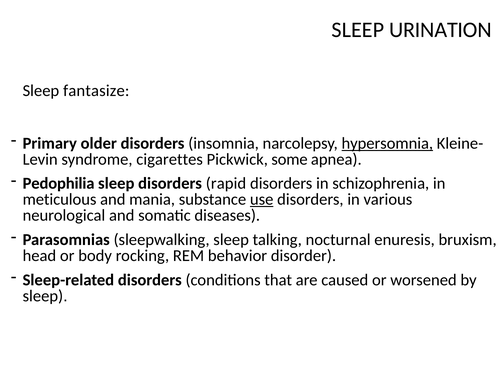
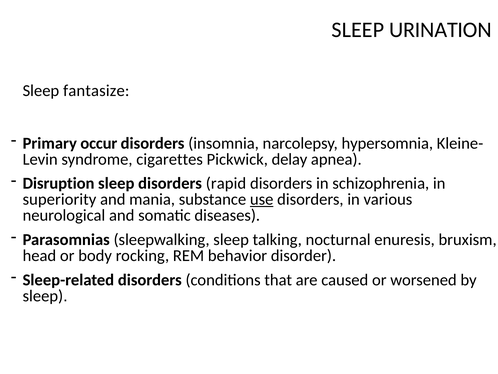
older: older -> occur
hypersomnia underline: present -> none
some: some -> delay
Pedophilia: Pedophilia -> Disruption
meticulous: meticulous -> superiority
